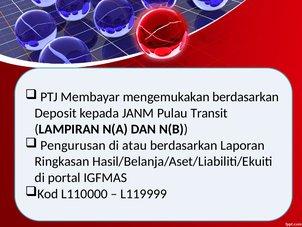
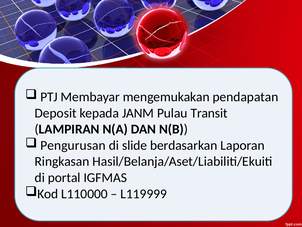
mengemukakan berdasarkan: berdasarkan -> pendapatan
atau: atau -> slide
